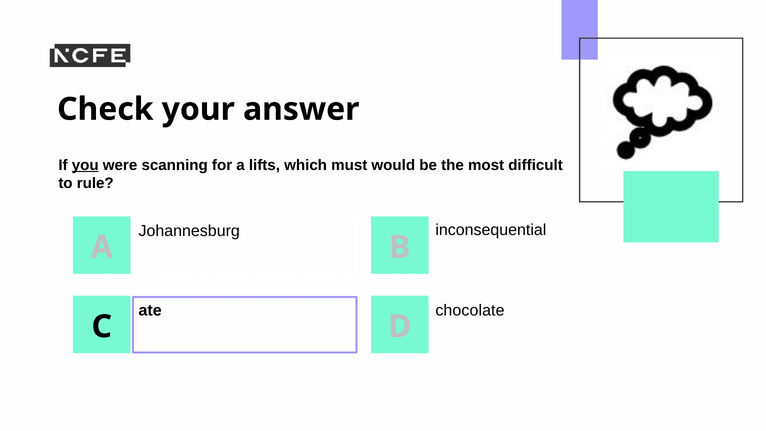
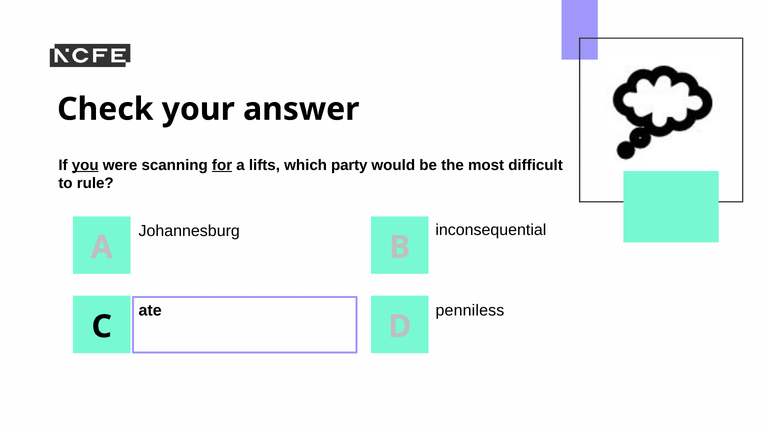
for underline: none -> present
must: must -> party
chocolate: chocolate -> penniless
